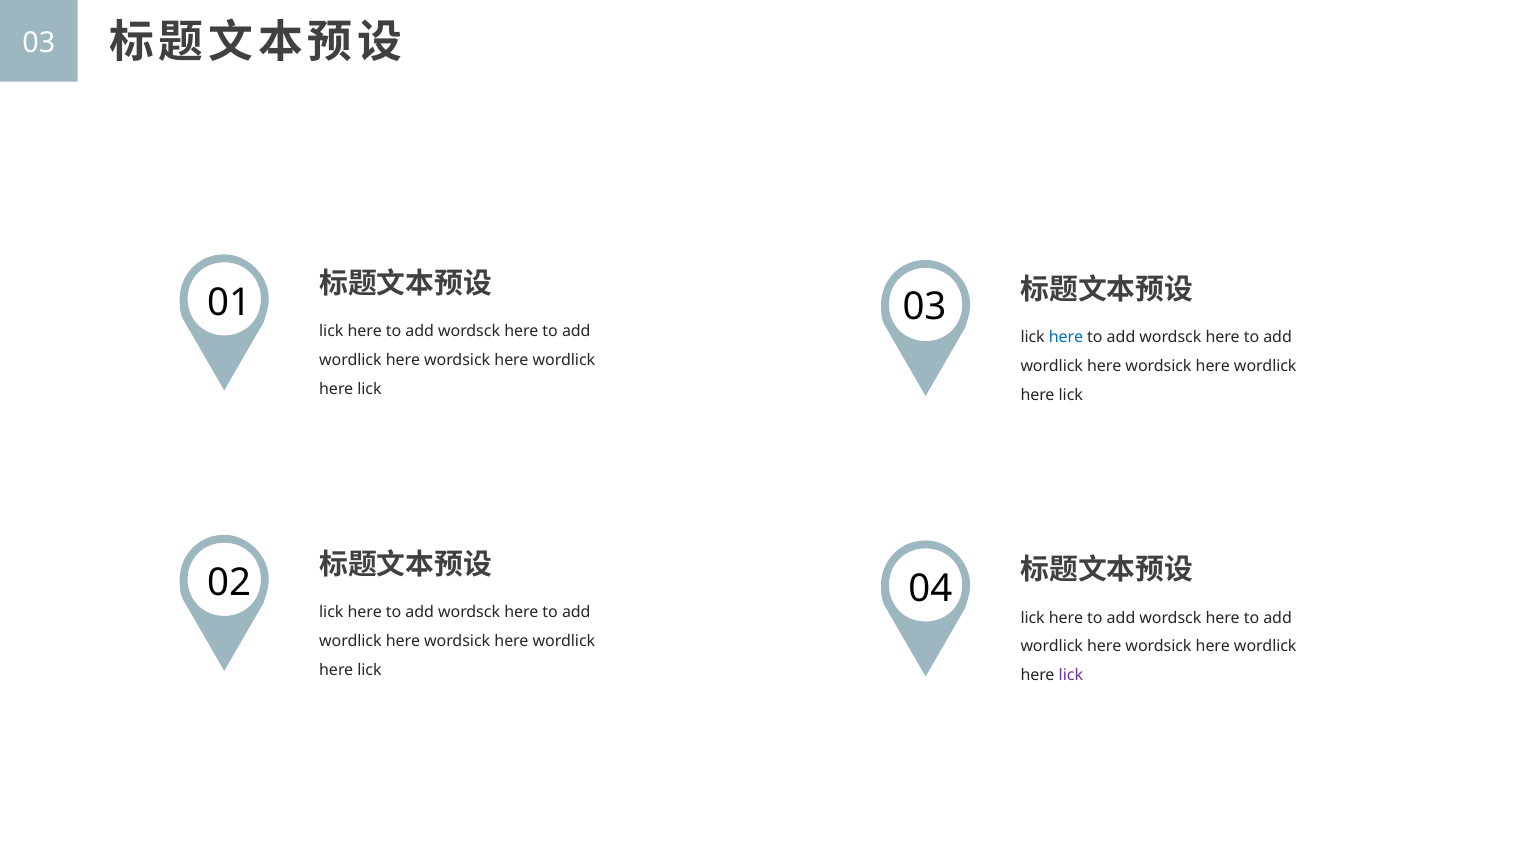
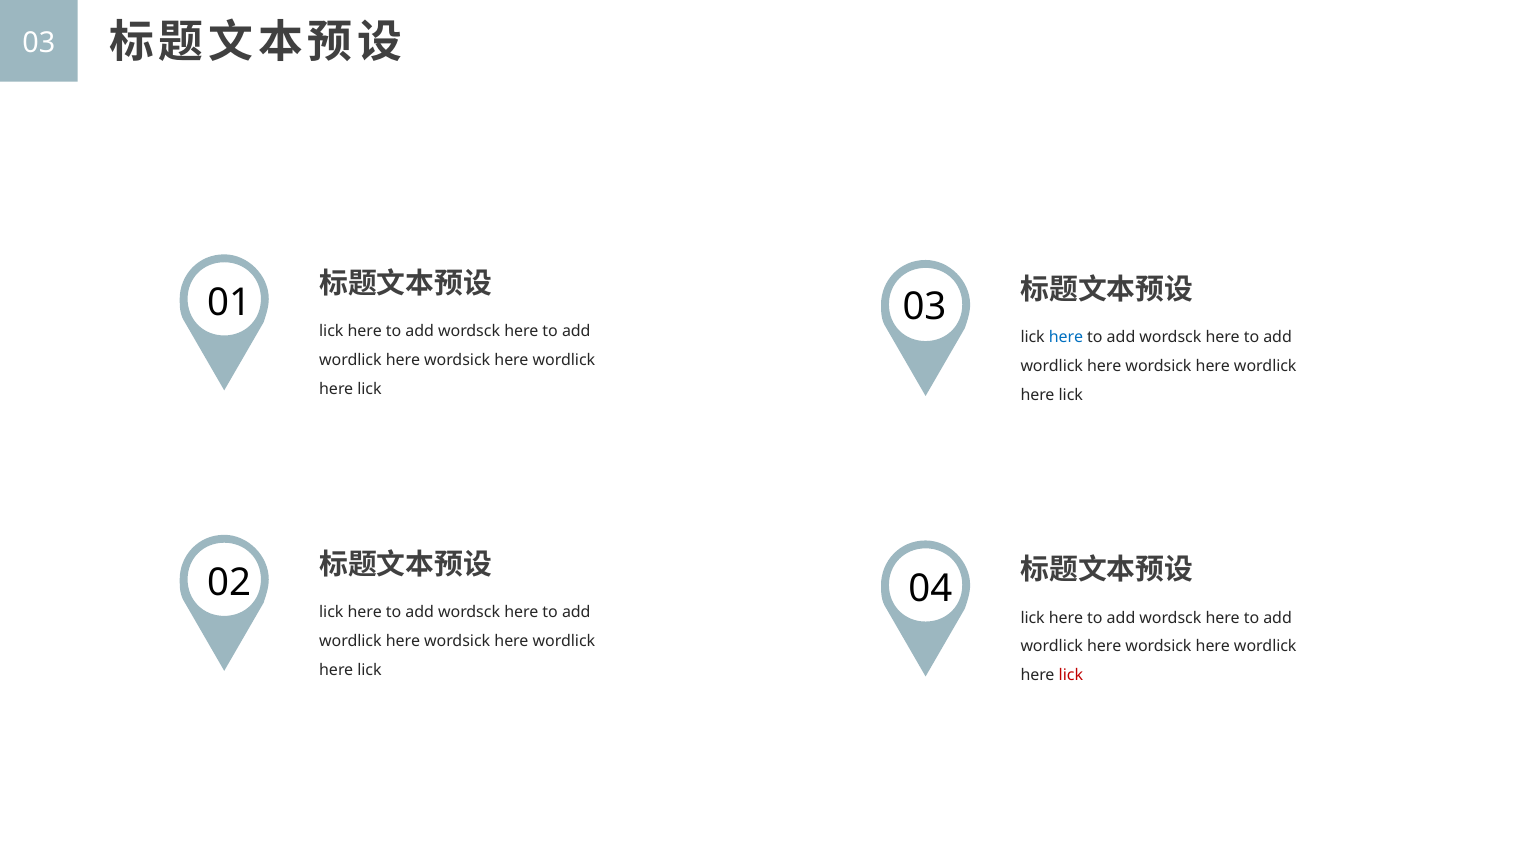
lick at (1071, 675) colour: purple -> red
